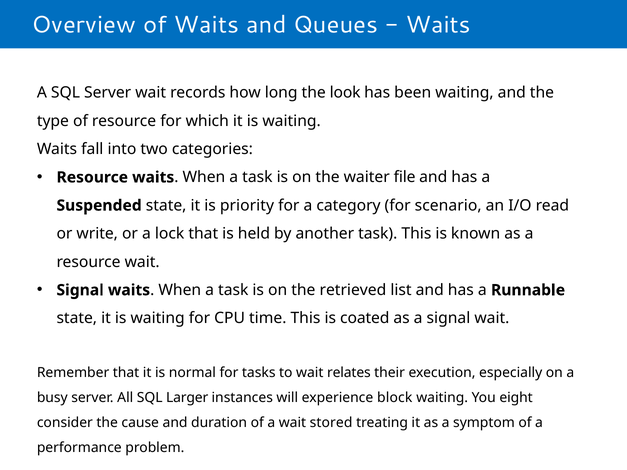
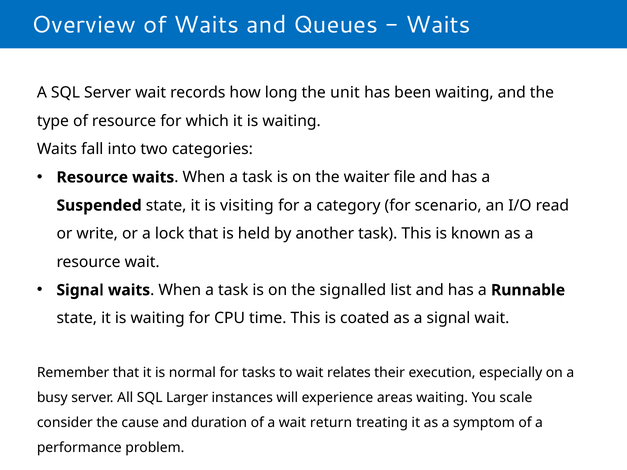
look: look -> unit
priority: priority -> visiting
retrieved: retrieved -> signalled
block: block -> areas
eight: eight -> scale
stored: stored -> return
